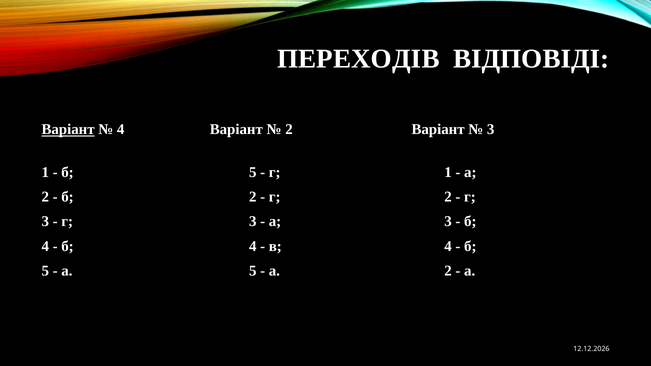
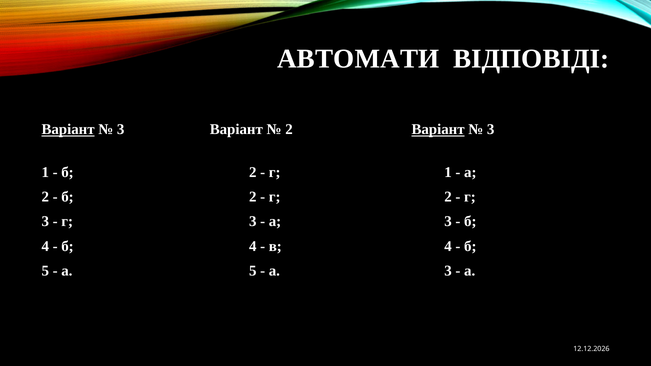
ПЕРЕХОДІВ: ПЕРЕХОДІВ -> АВТОМАТИ
4 at (121, 130): 4 -> 3
Варіант at (438, 130) underline: none -> present
5 at (253, 172): 5 -> 2
2 at (448, 271): 2 -> 3
